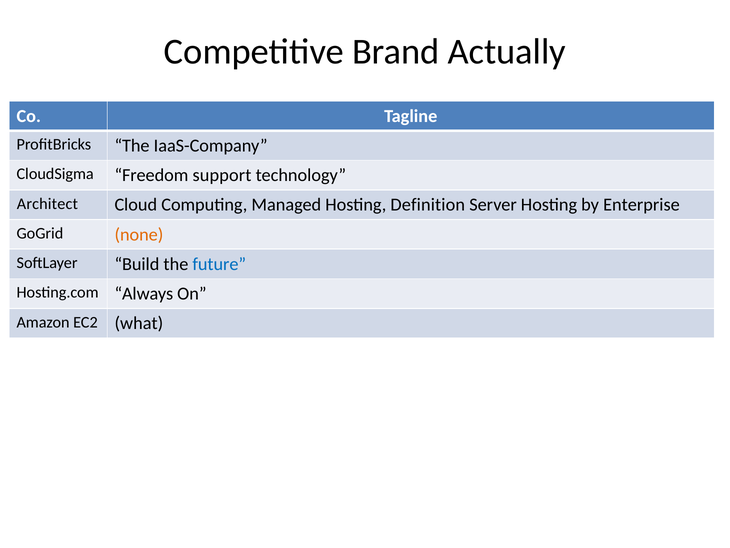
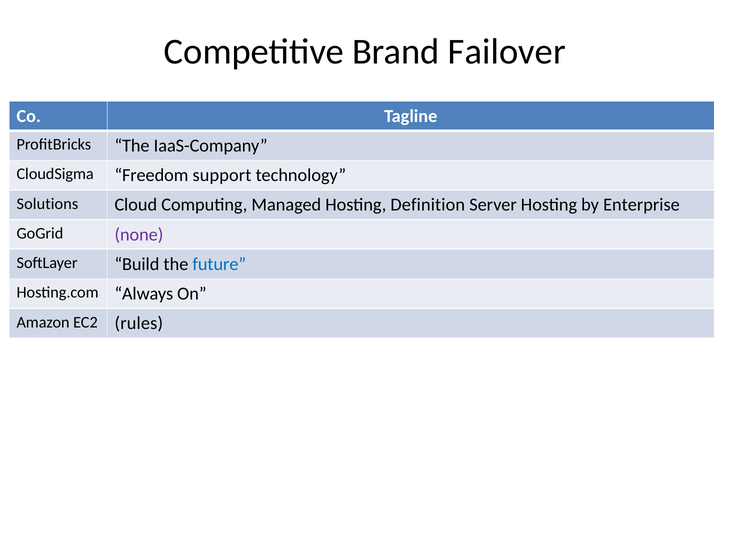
Actually: Actually -> Failover
Architect: Architect -> Solutions
none colour: orange -> purple
what: what -> rules
